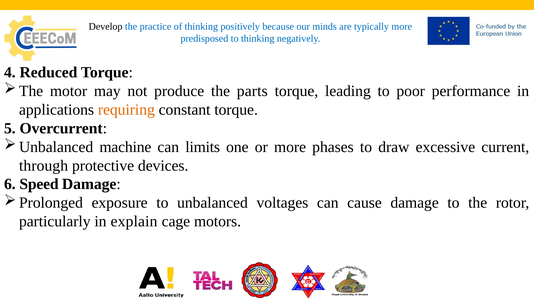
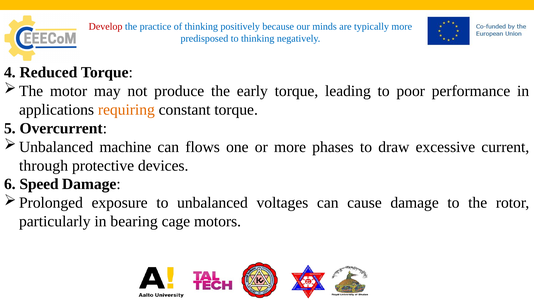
Develop colour: black -> red
parts: parts -> early
limits: limits -> flows
explain: explain -> bearing
